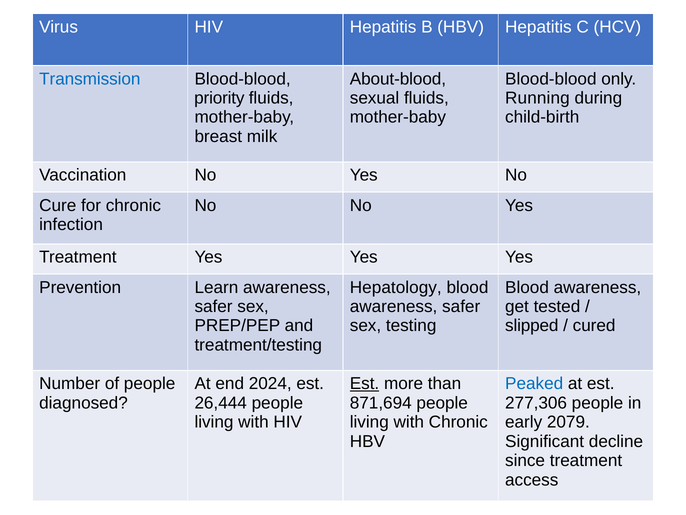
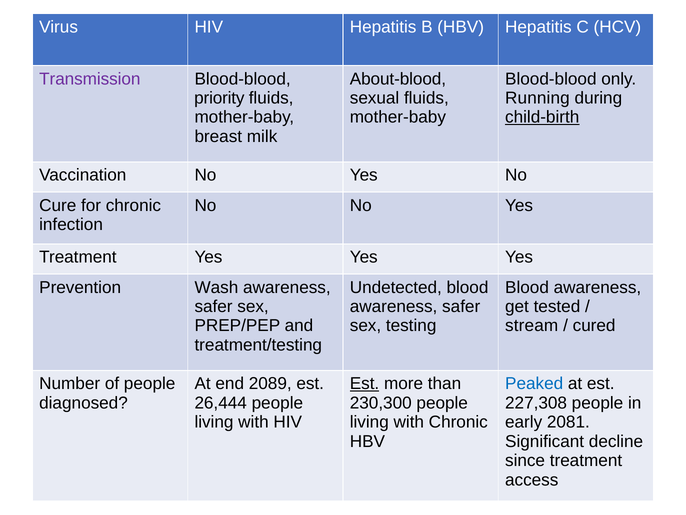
Transmission colour: blue -> purple
child-birth underline: none -> present
Learn: Learn -> Wash
Hepatology: Hepatology -> Undetected
slipped: slipped -> stream
2024: 2024 -> 2089
871,694: 871,694 -> 230,300
277,306: 277,306 -> 227,308
2079: 2079 -> 2081
